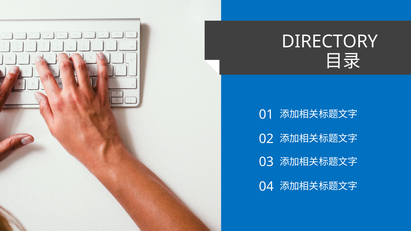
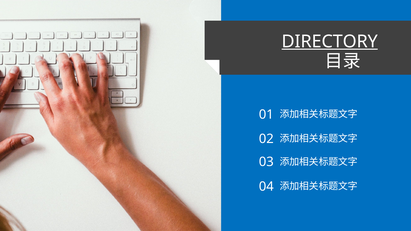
DIRECTORY underline: none -> present
